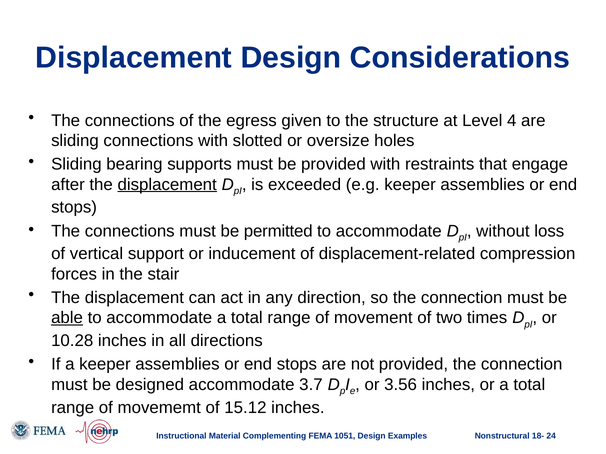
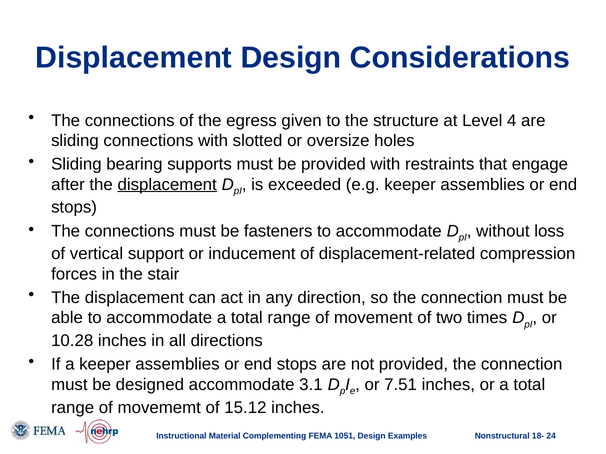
permitted: permitted -> fasteners
able underline: present -> none
3.7: 3.7 -> 3.1
3.56: 3.56 -> 7.51
